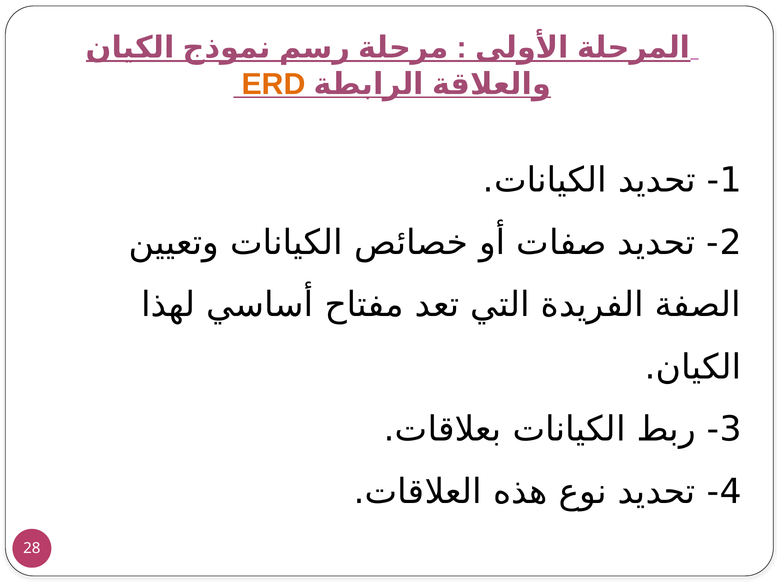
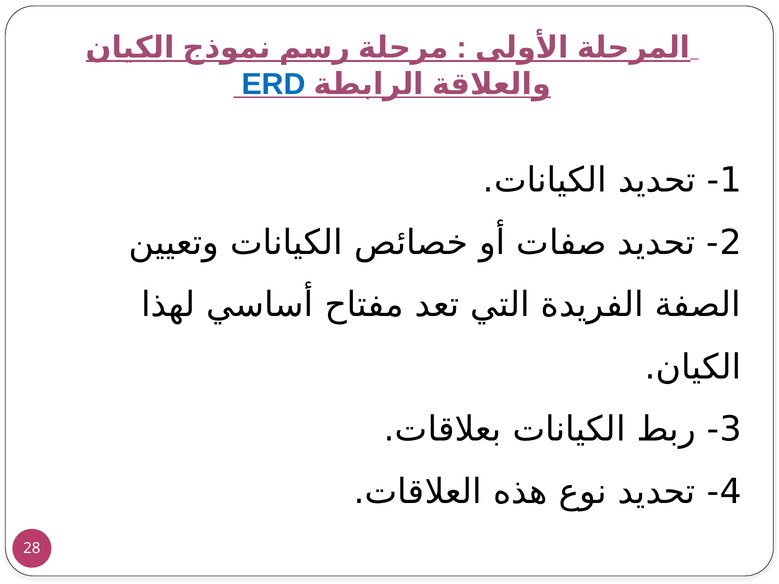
ERD colour: orange -> blue
